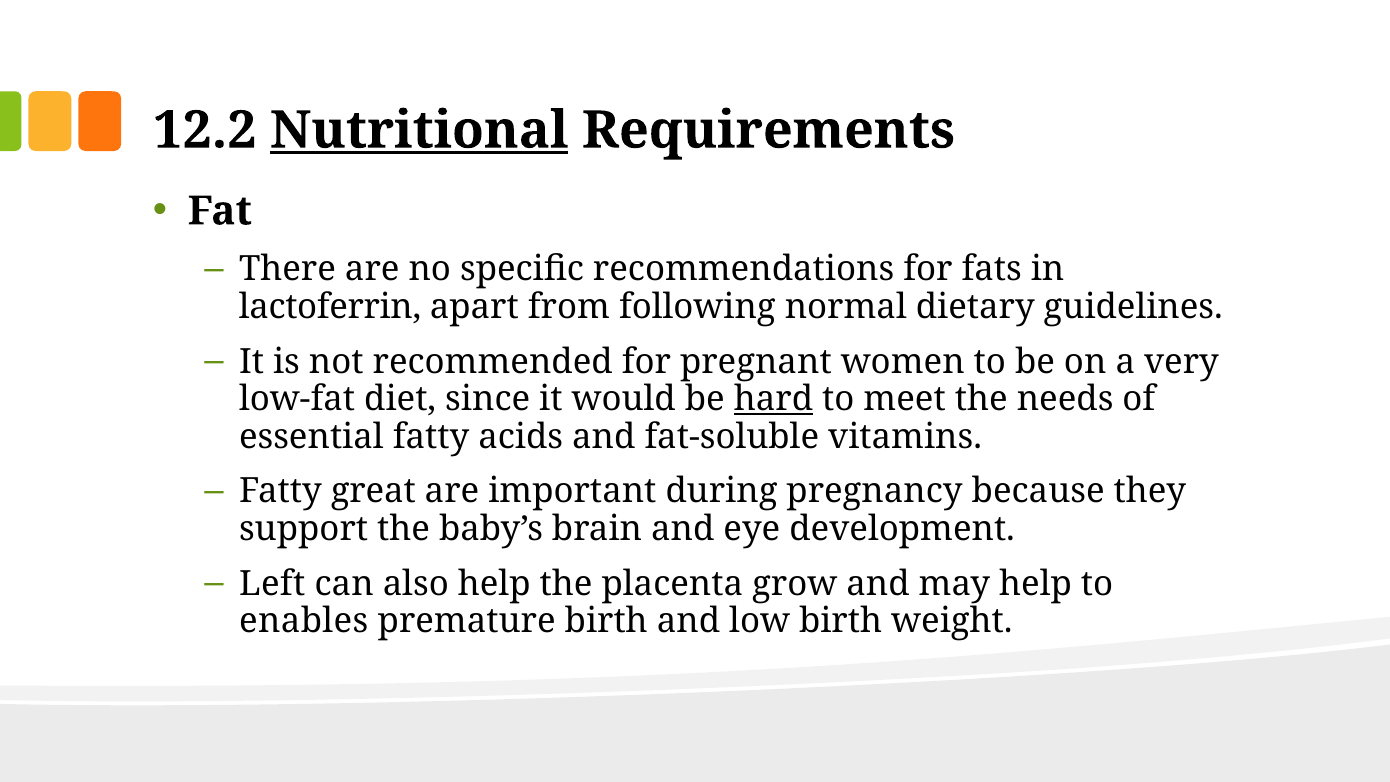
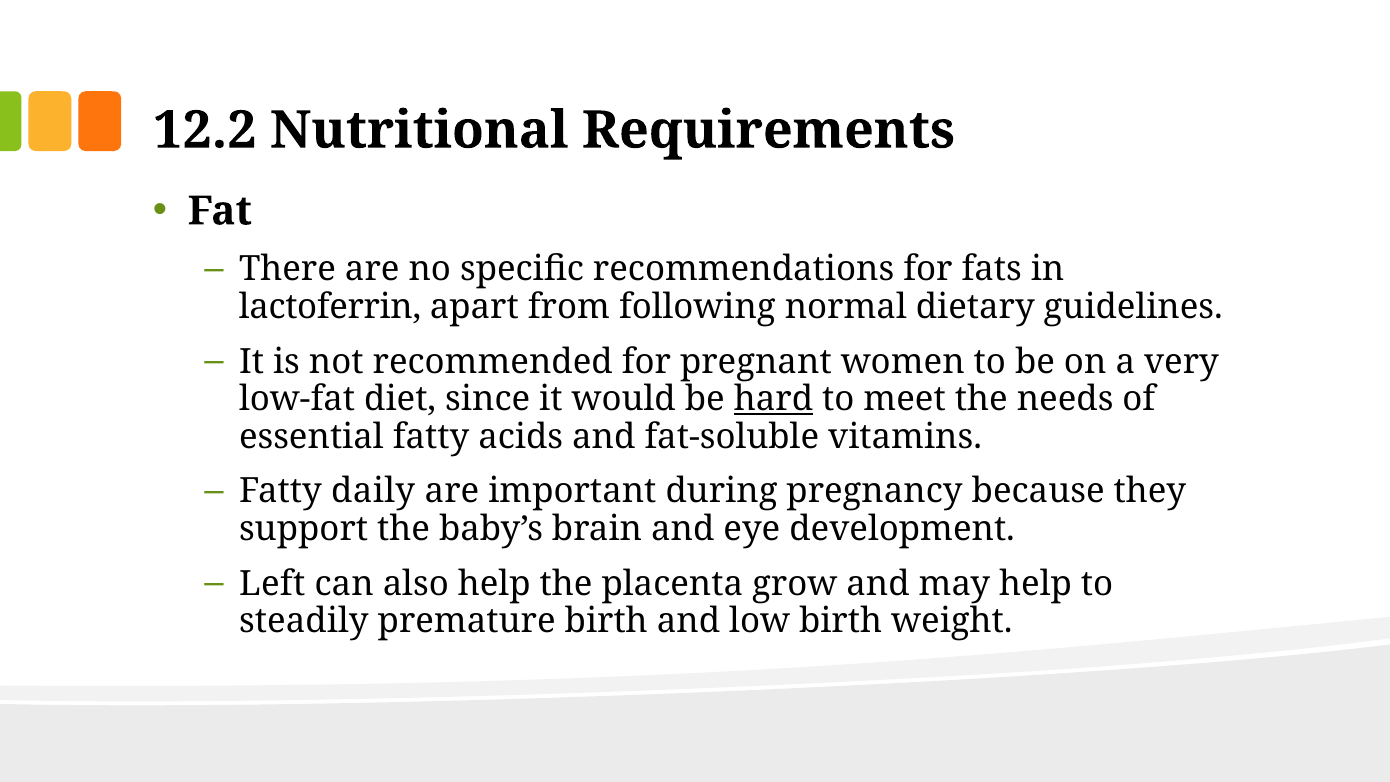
Nutritional underline: present -> none
great: great -> daily
enables: enables -> steadily
